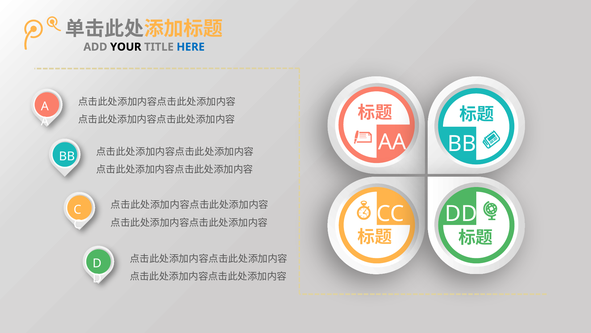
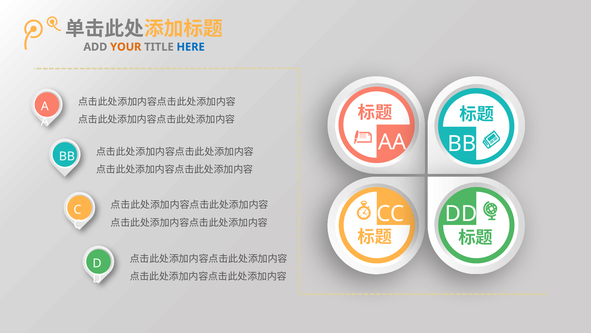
YOUR colour: black -> orange
